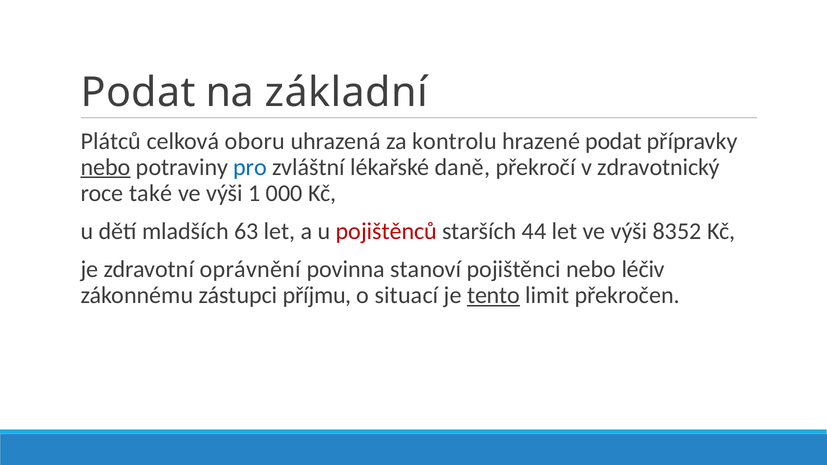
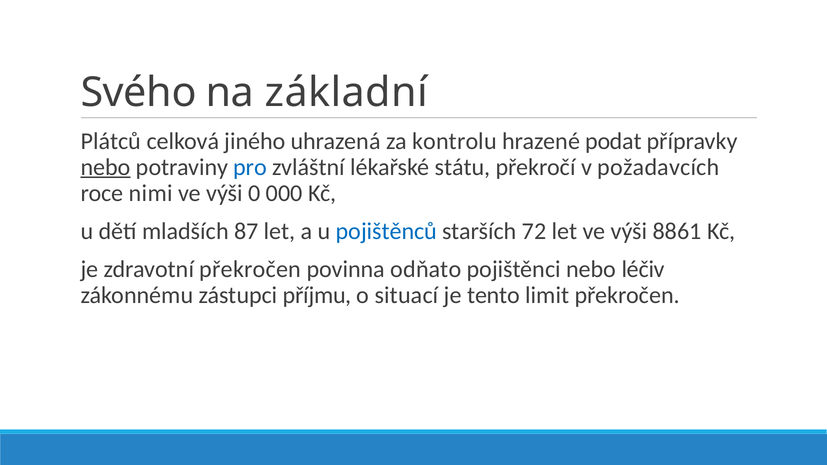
Podat at (138, 93): Podat -> Svého
oboru: oboru -> jiného
daně: daně -> státu
zdravotnický: zdravotnický -> požadavcích
také: také -> nimi
1: 1 -> 0
63: 63 -> 87
pojištěnců colour: red -> blue
44: 44 -> 72
8352: 8352 -> 8861
zdravotní oprávnění: oprávnění -> překročen
stanoví: stanoví -> odňato
tento underline: present -> none
